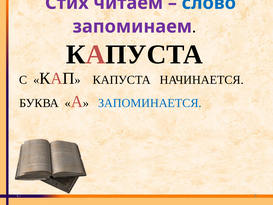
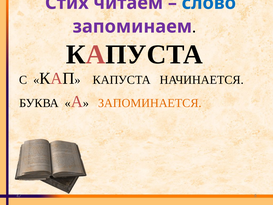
ЗАПОМИНАЕТСЯ colour: blue -> orange
